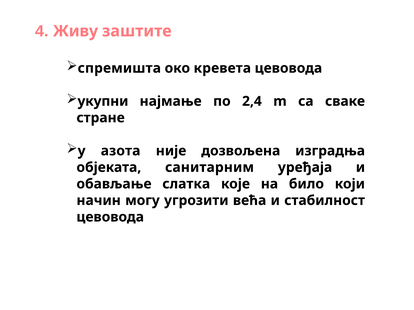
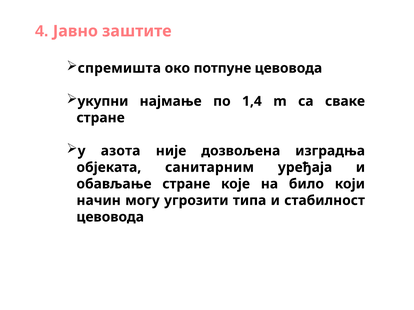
Живу: Живу -> Јавно
кревета: кревета -> потпуне
2,4: 2,4 -> 1,4
обављање слатка: слатка -> стране
већа: већа -> типа
